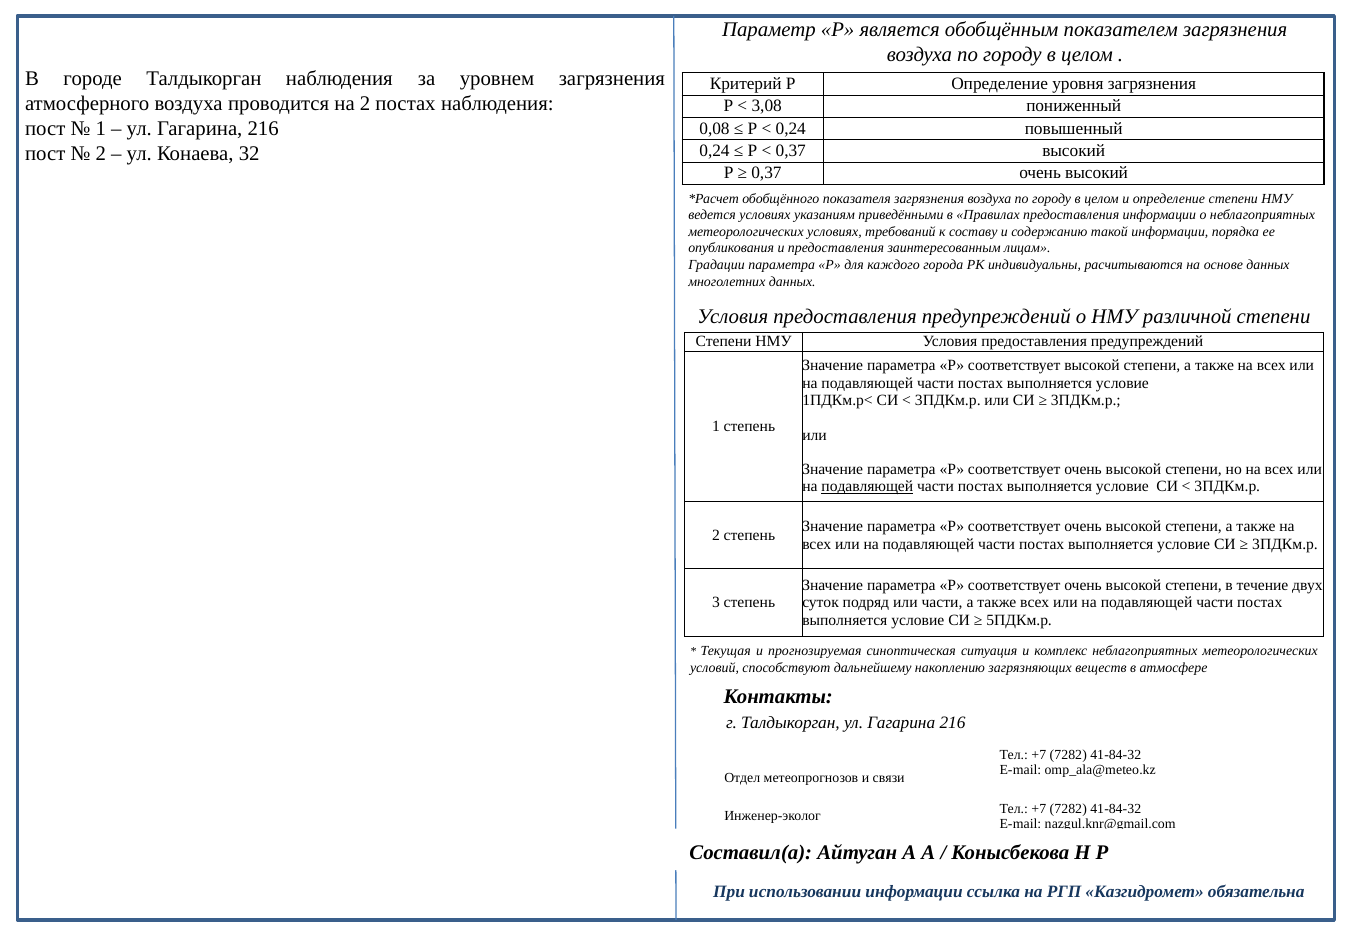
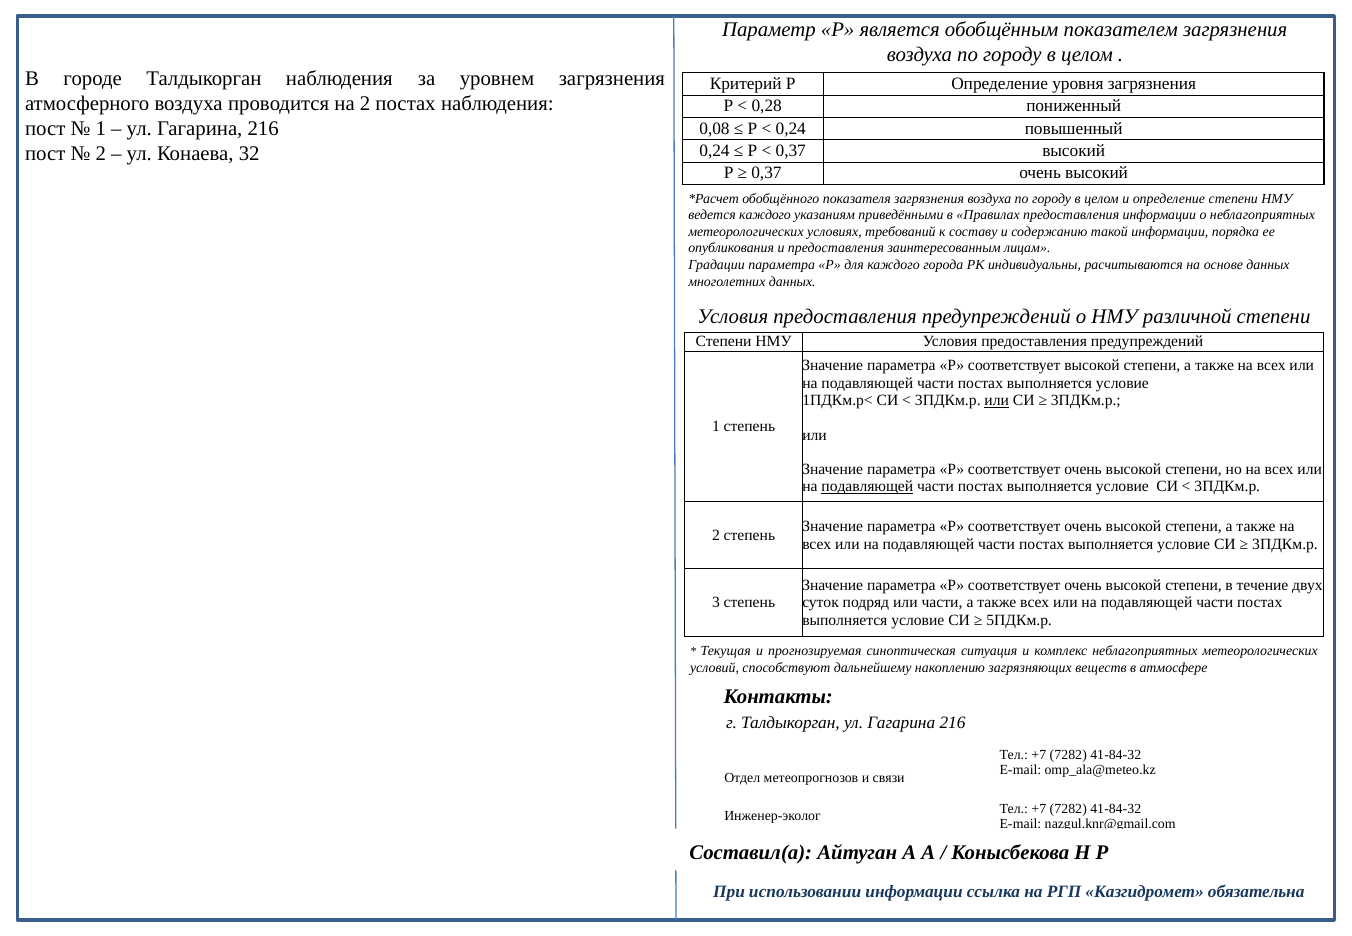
3,08: 3,08 -> 0,28
ведется условиях: условиях -> каждого
или at (997, 400) underline: none -> present
